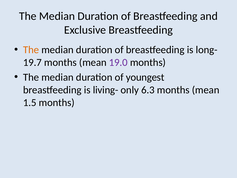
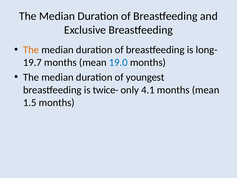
19.0 colour: purple -> blue
living-: living- -> twice-
6.3: 6.3 -> 4.1
